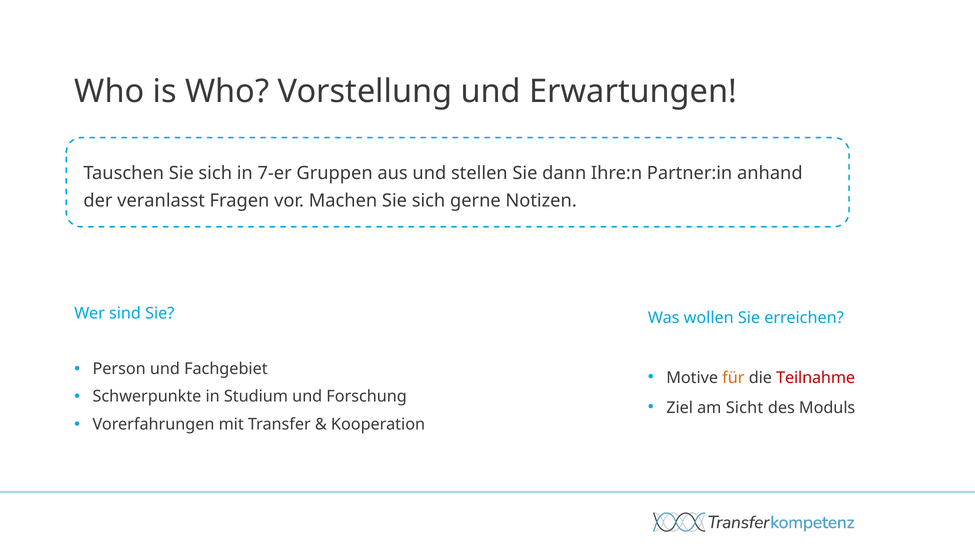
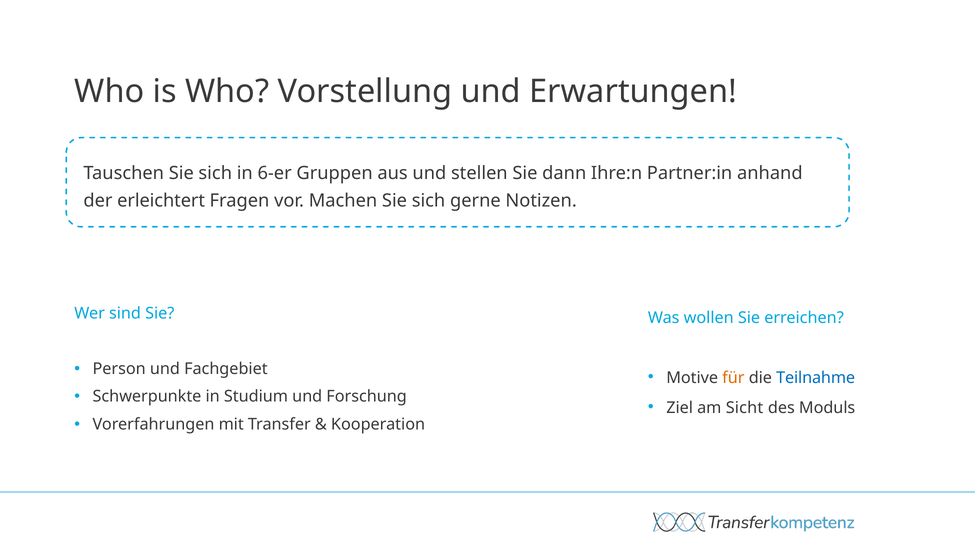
7-er: 7-er -> 6-er
veranlasst: veranlasst -> erleichtert
Teilnahme colour: red -> blue
